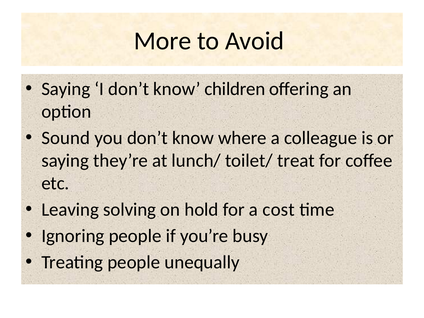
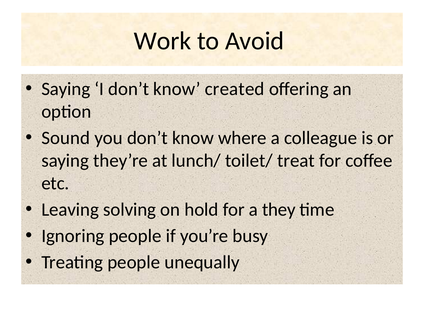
More: More -> Work
children: children -> created
cost: cost -> they
